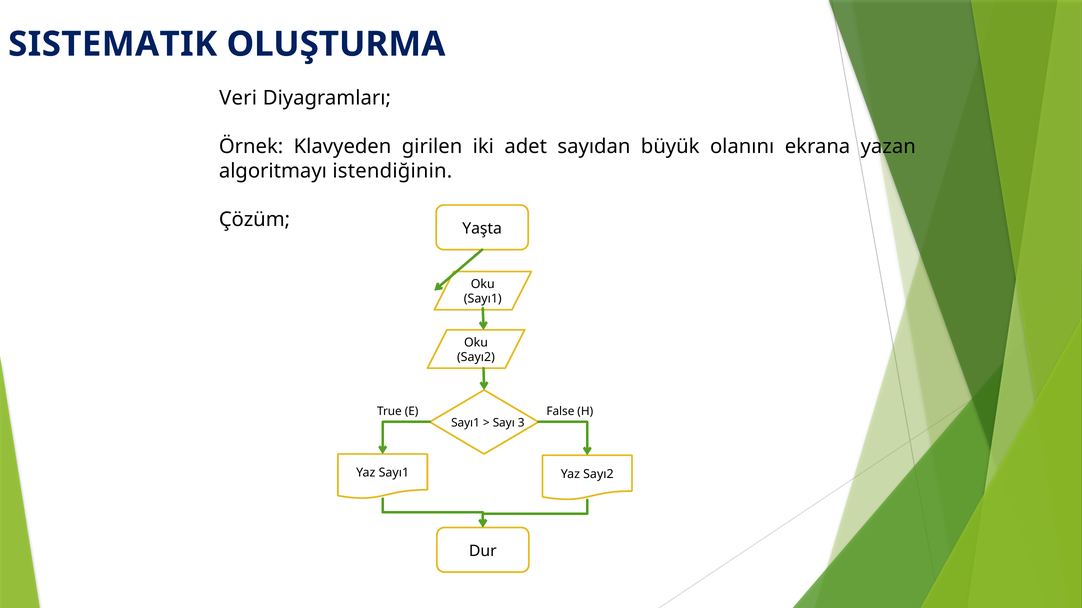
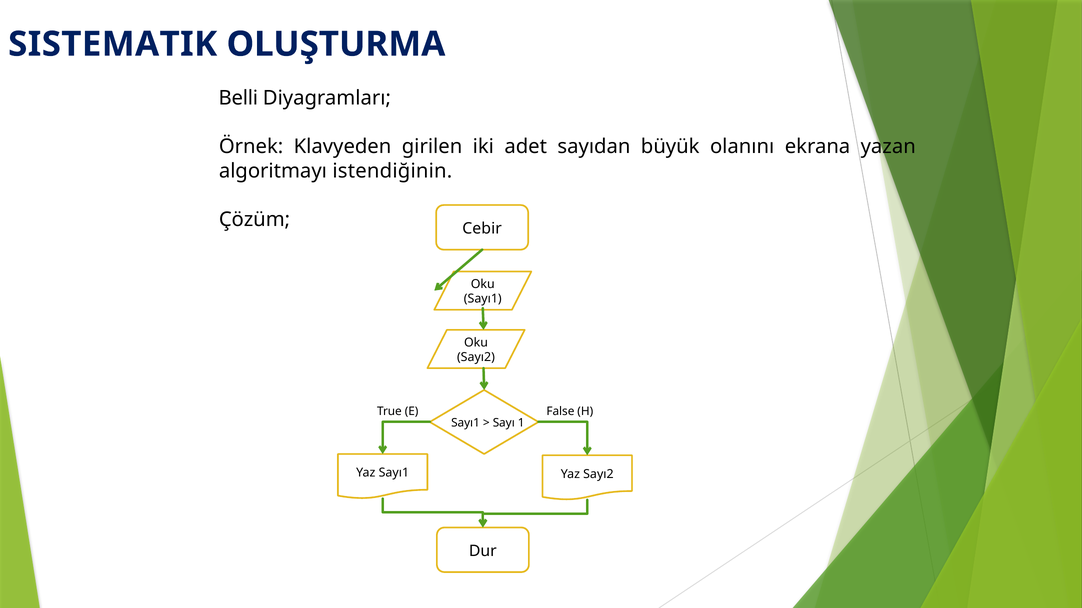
Veri: Veri -> Belli
Yaşta: Yaşta -> Cebir
3: 3 -> 1
